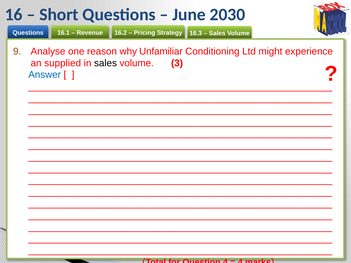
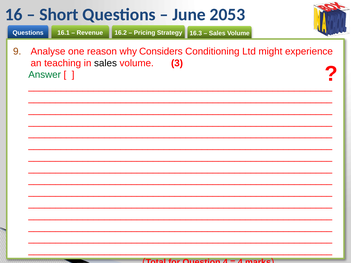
2030: 2030 -> 2053
Unfamiliar: Unfamiliar -> Considers
supplied: supplied -> teaching
Answer colour: blue -> green
